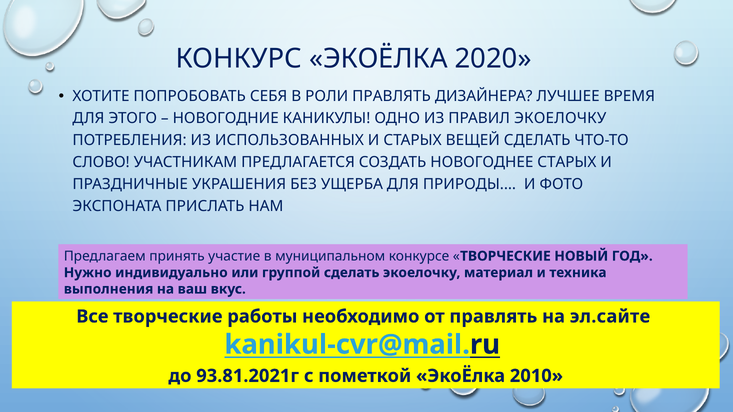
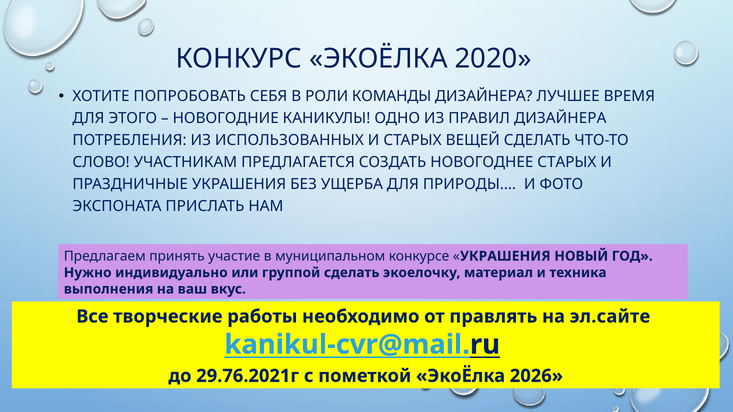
РОЛИ ПРАВЛЯТЬ: ПРАВЛЯТЬ -> КОМАНДЫ
ПРАВИЛ ЭКОЕЛОЧКУ: ЭКОЕЛОЧКУ -> ДИЗАЙНЕРА
ТВОРЧЕСКИЕ at (505, 256): ТВОРЧЕСКИЕ -> УКРАШЕНИЯ
93.81.2021г: 93.81.2021г -> 29.76.2021г
2010: 2010 -> 2026
